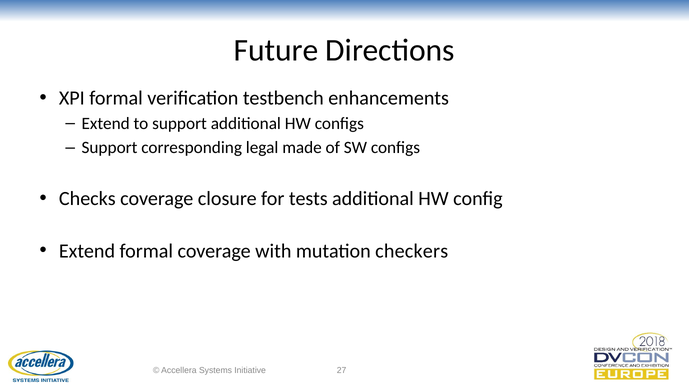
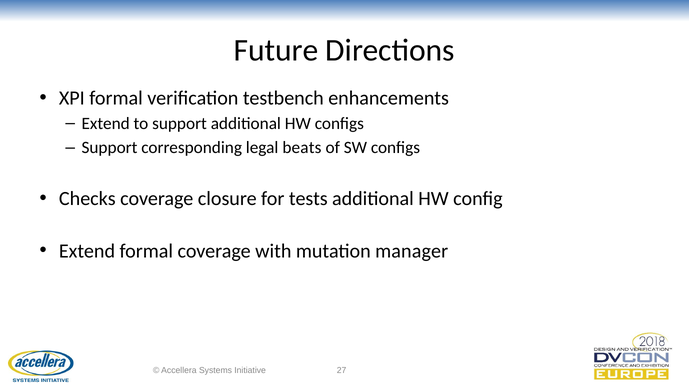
made: made -> beats
checkers: checkers -> manager
